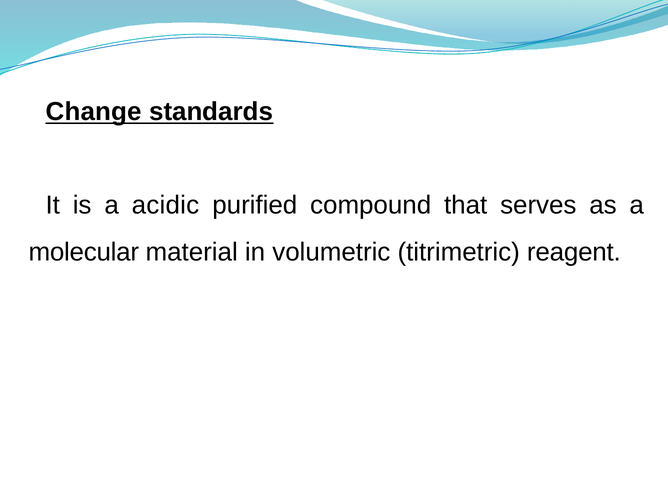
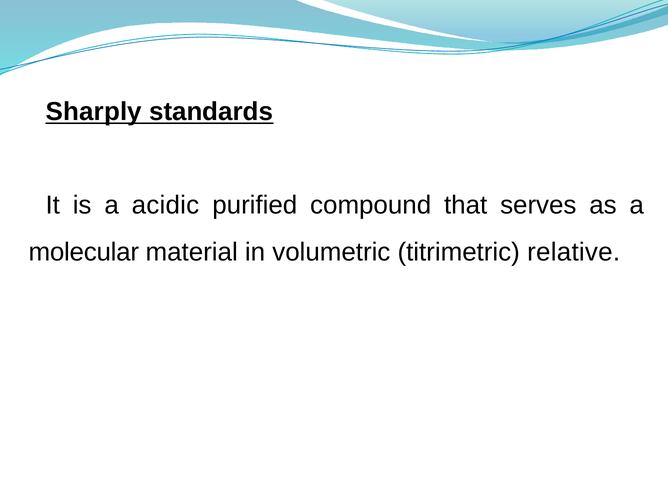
Change: Change -> Sharply
reagent: reagent -> relative
